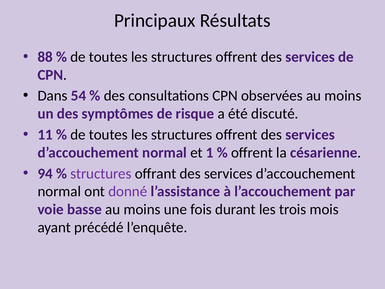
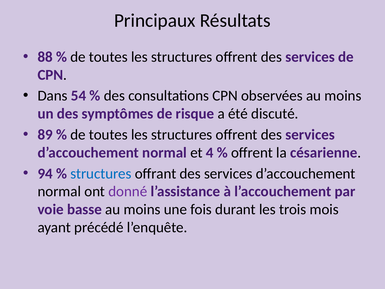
11: 11 -> 89
1: 1 -> 4
structures at (101, 173) colour: purple -> blue
